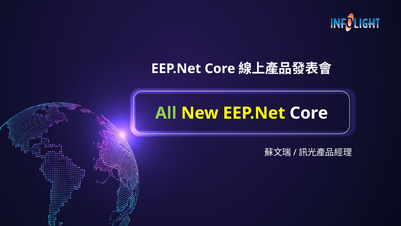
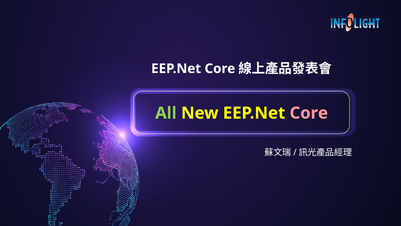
Core at (309, 113) colour: white -> pink
